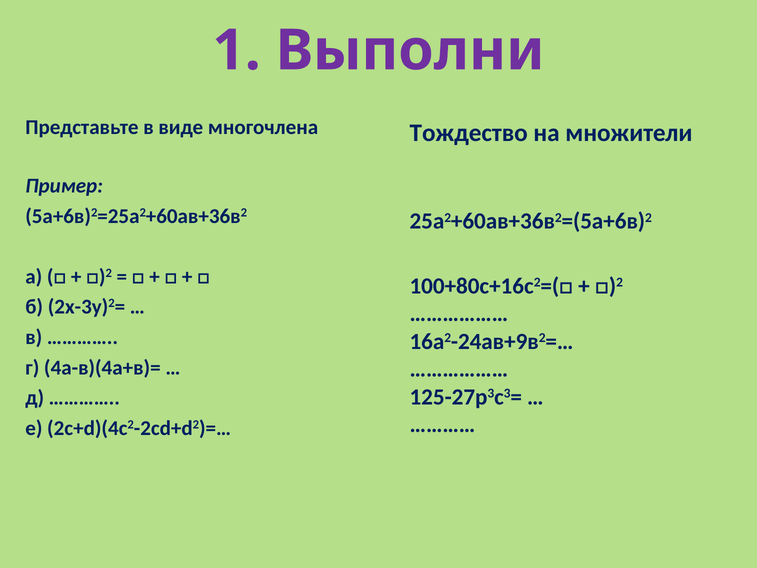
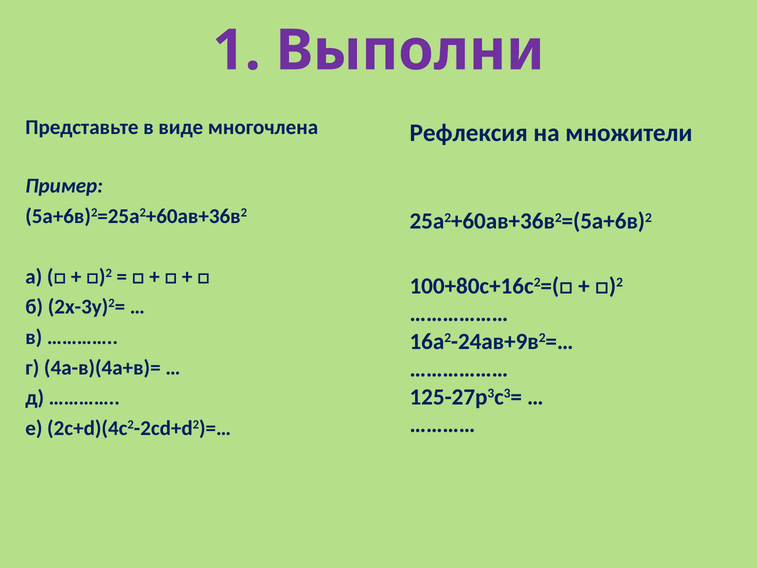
Тождество: Тождество -> Рефлексия
